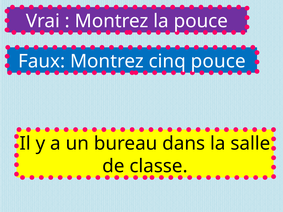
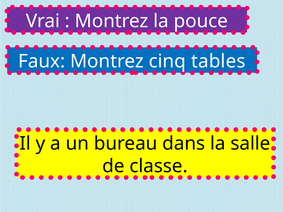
cinq pouce: pouce -> tables
